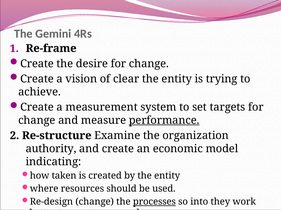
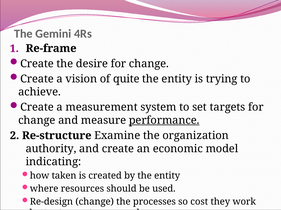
clear: clear -> quite
processes underline: present -> none
into: into -> cost
